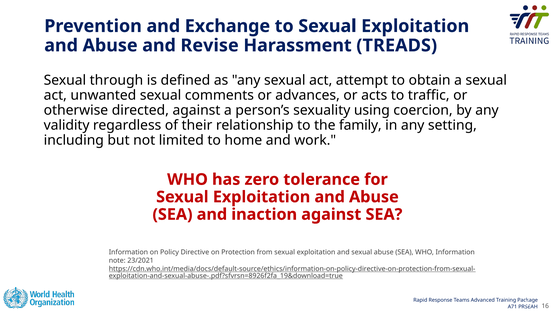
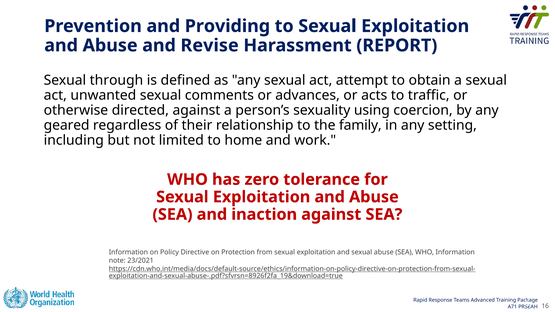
Exchange: Exchange -> Providing
TREADS: TREADS -> REPORT
validity: validity -> geared
